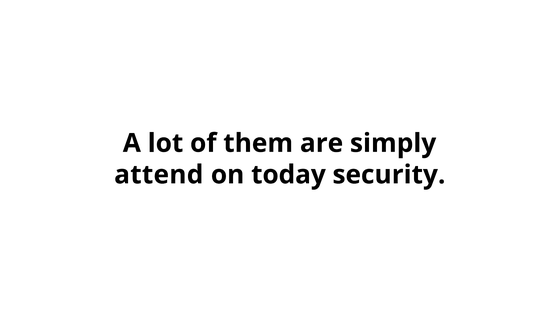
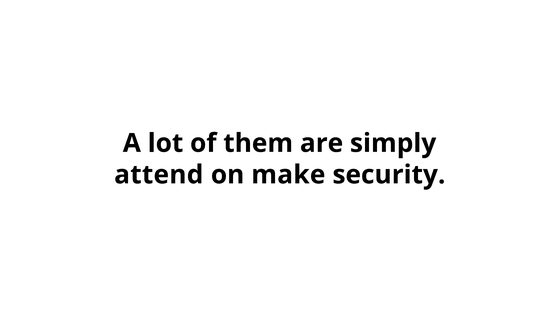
today: today -> make
